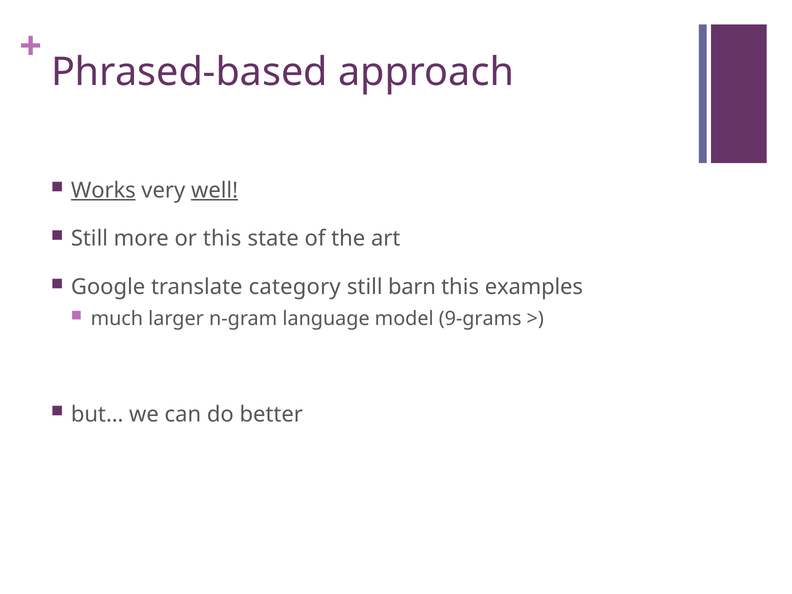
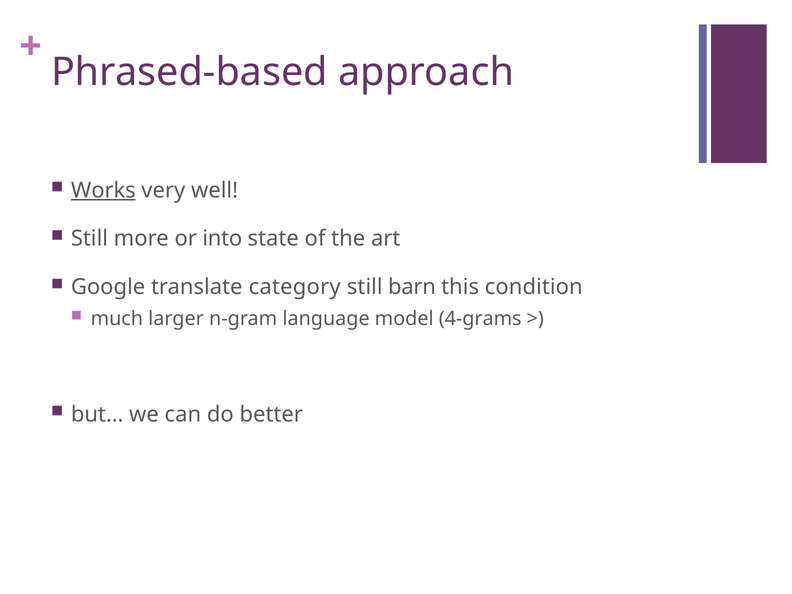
well underline: present -> none
or this: this -> into
examples: examples -> condition
9-grams: 9-grams -> 4-grams
